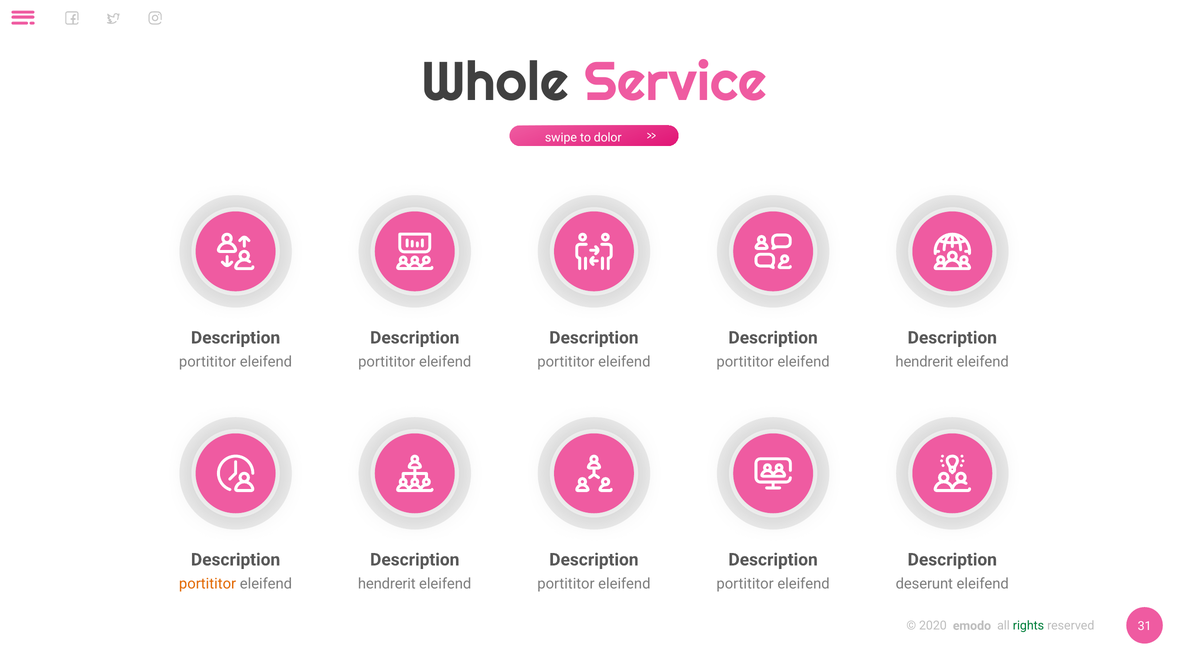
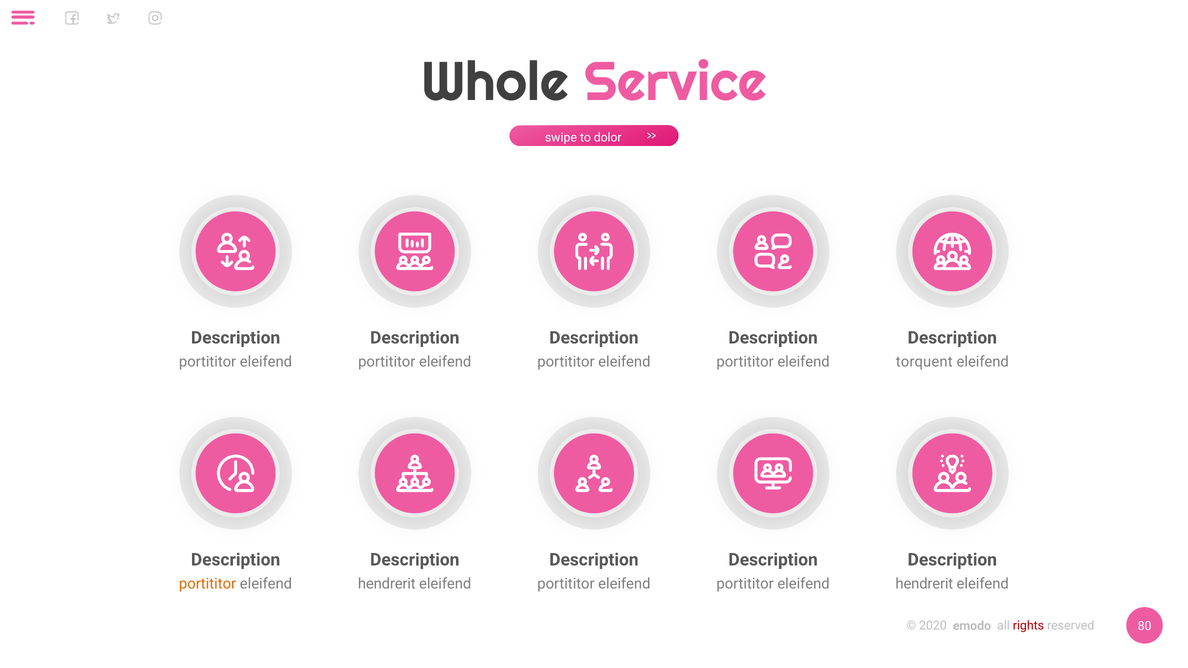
hendrerit at (924, 362): hendrerit -> torquent
deserunt at (924, 584): deserunt -> hendrerit
rights colour: green -> red
31: 31 -> 80
